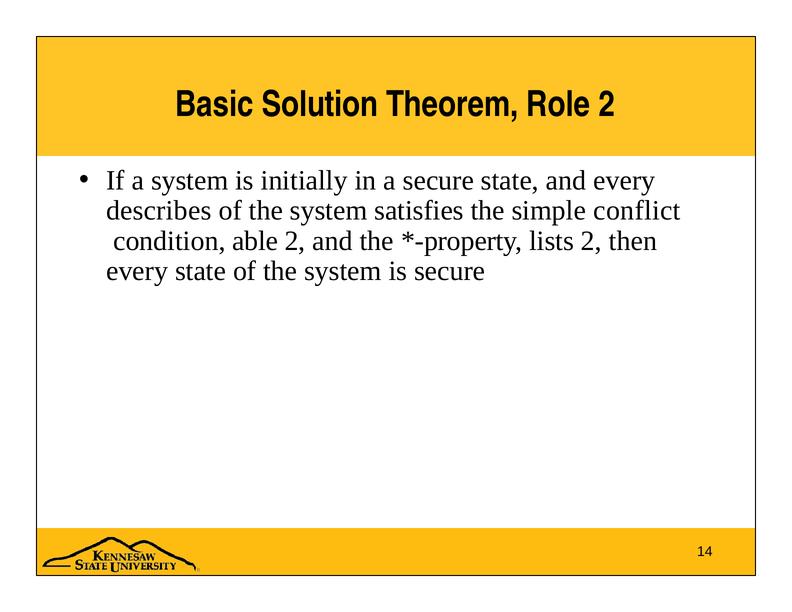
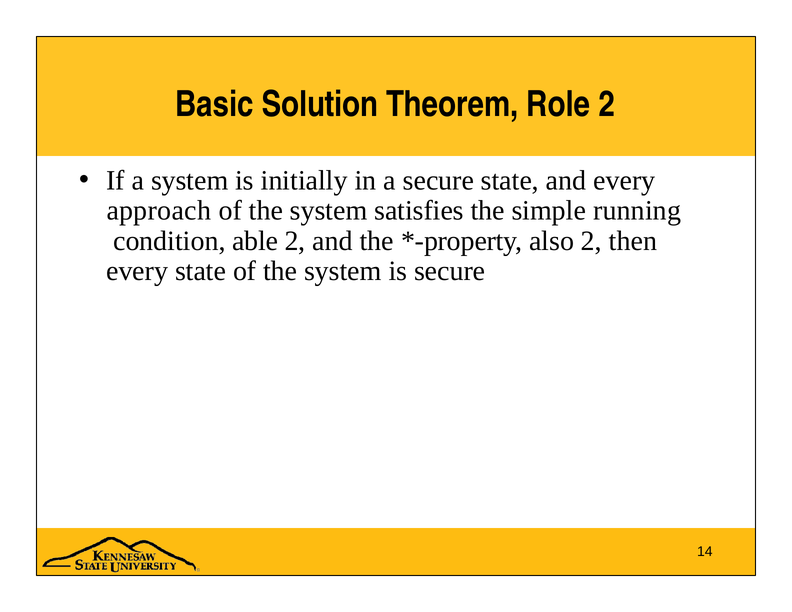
describes: describes -> approach
conflict: conflict -> running
lists: lists -> also
